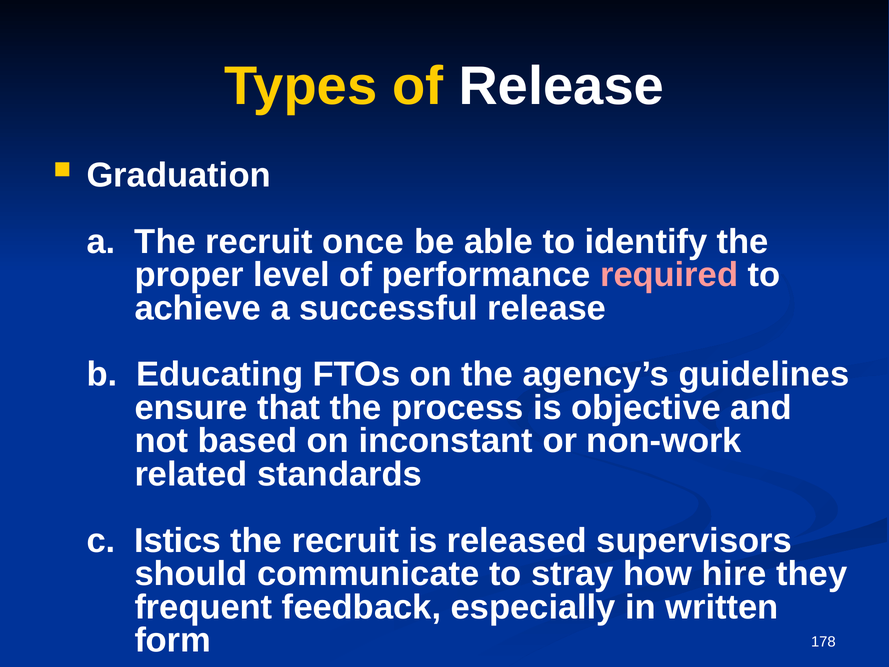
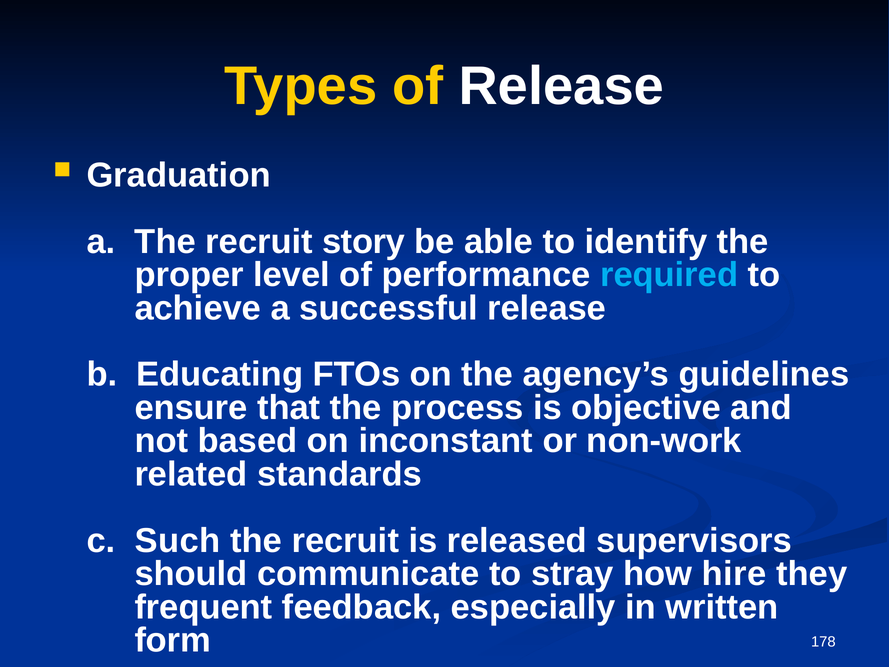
once: once -> story
required colour: pink -> light blue
Istics: Istics -> Such
